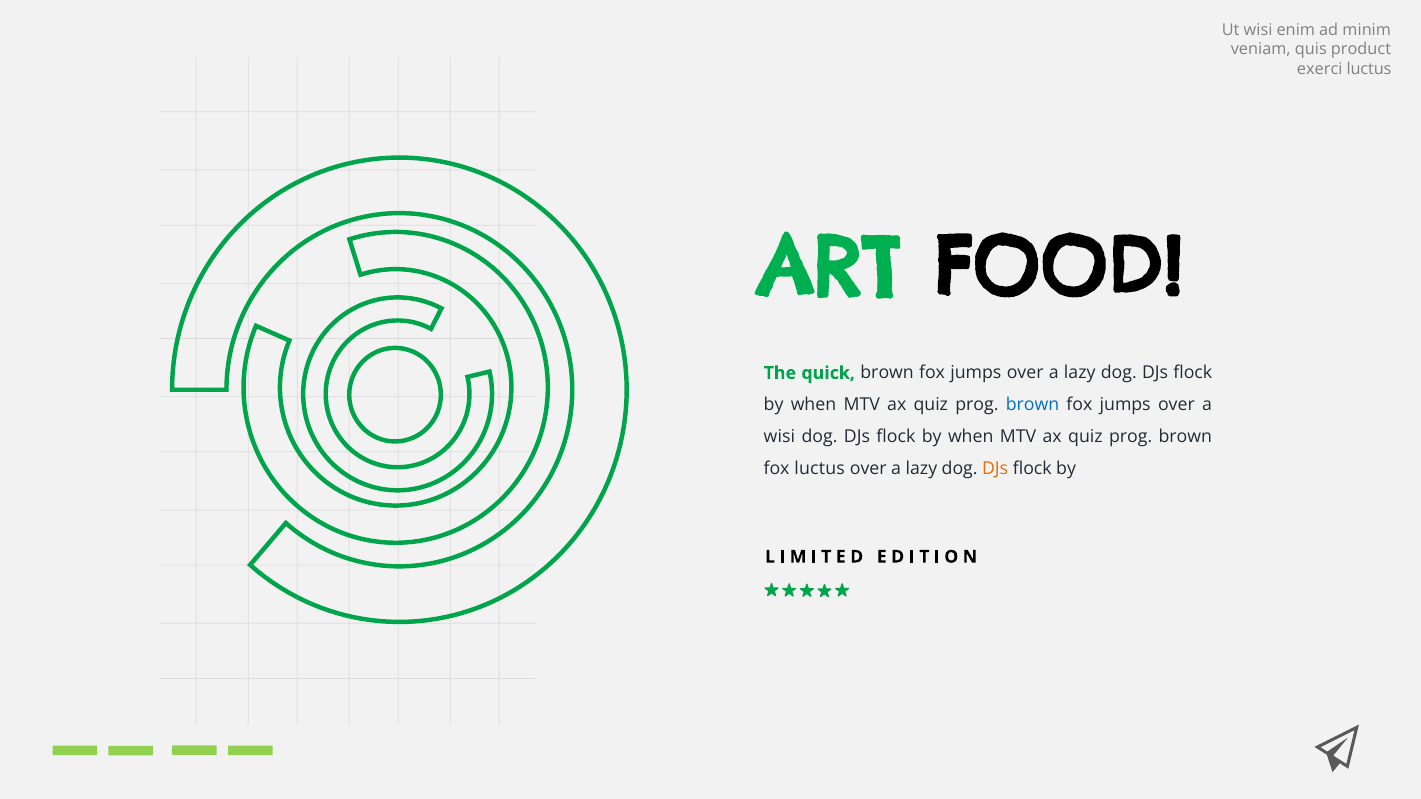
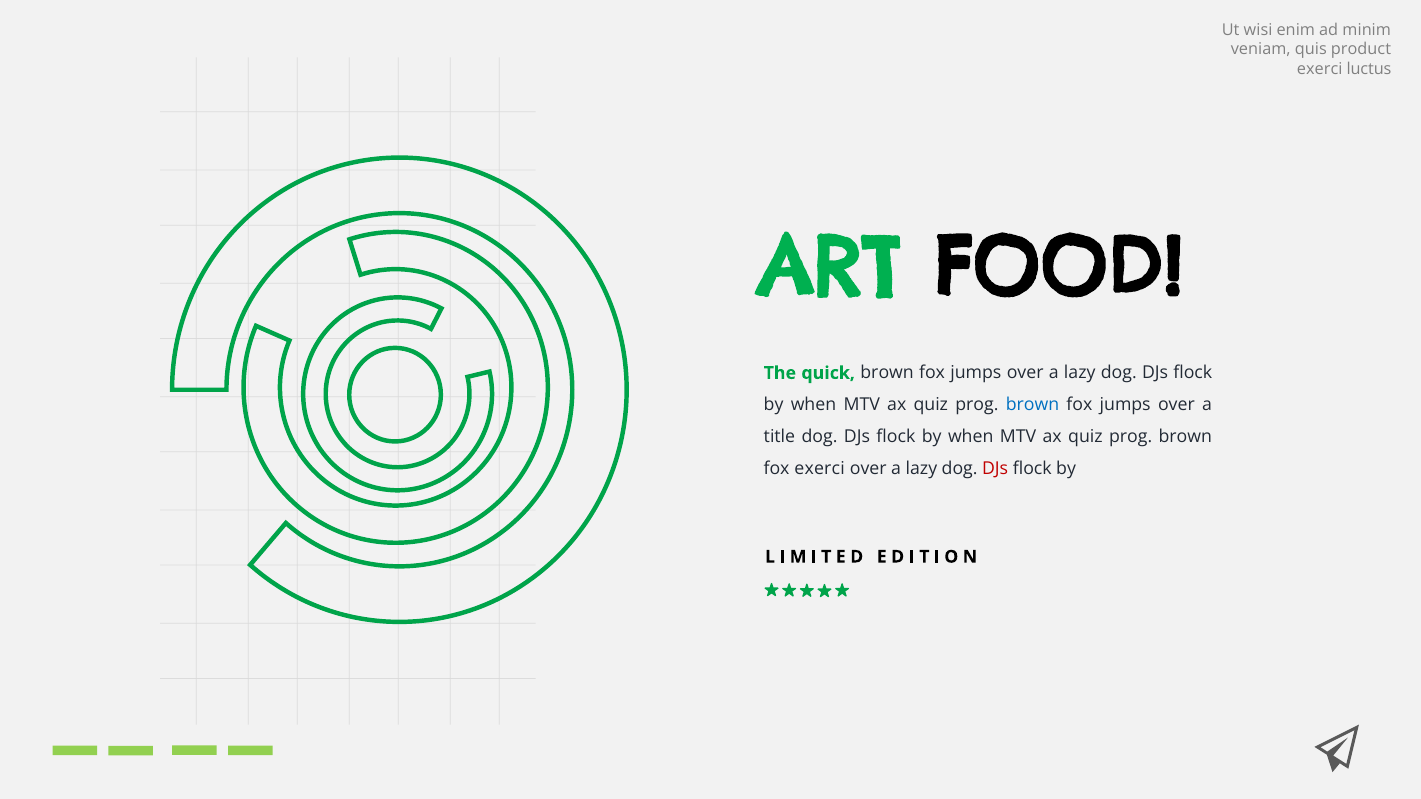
wisi at (779, 437): wisi -> title
fox luctus: luctus -> exerci
DJs at (995, 469) colour: orange -> red
